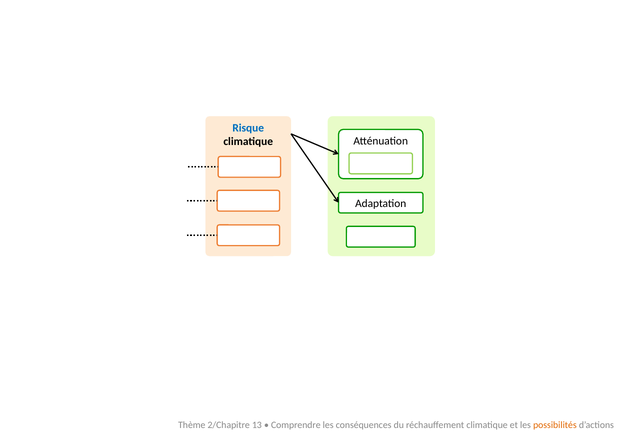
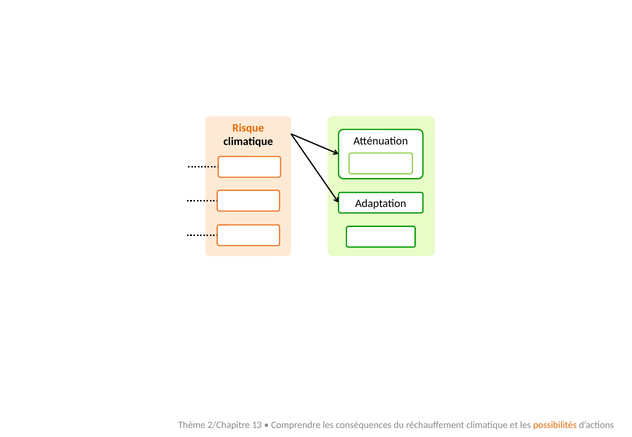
Risque colour: blue -> orange
